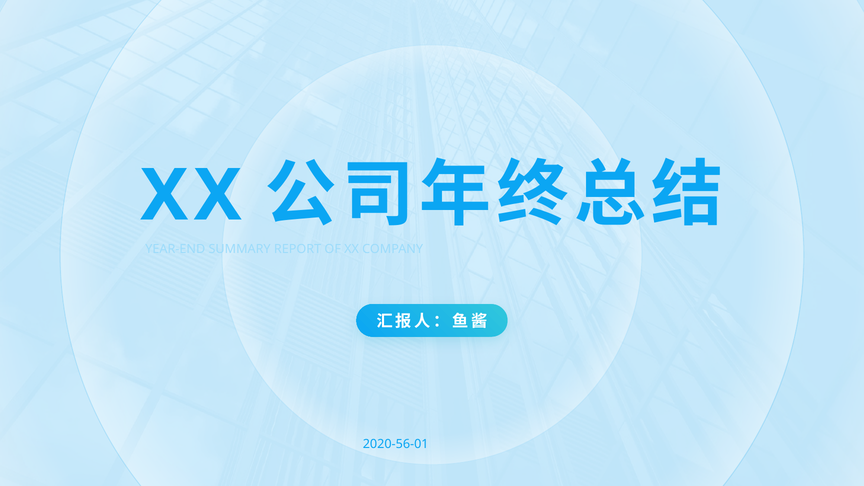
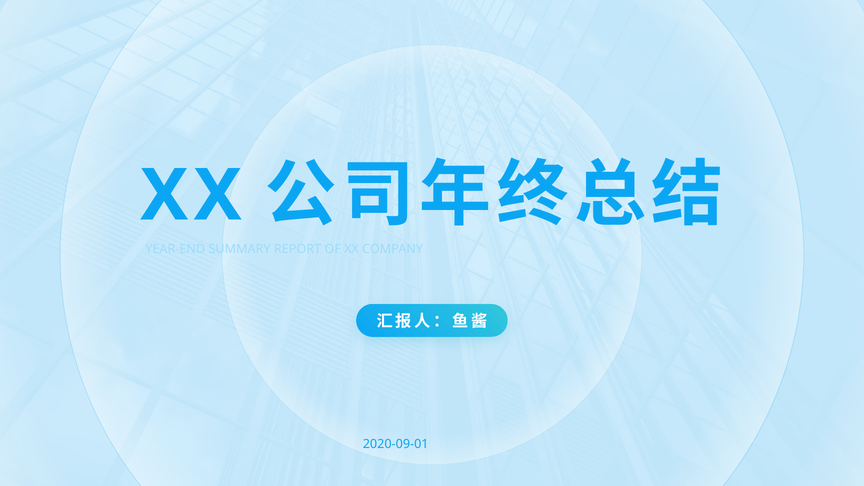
2020-56-01: 2020-56-01 -> 2020-09-01
